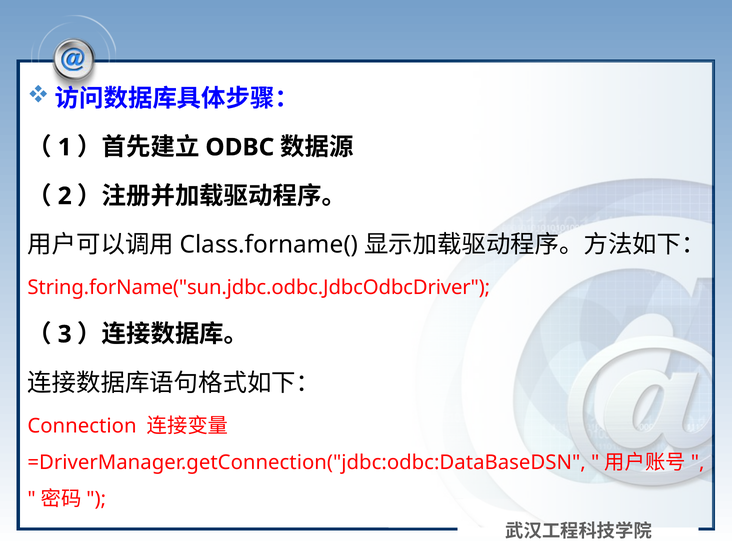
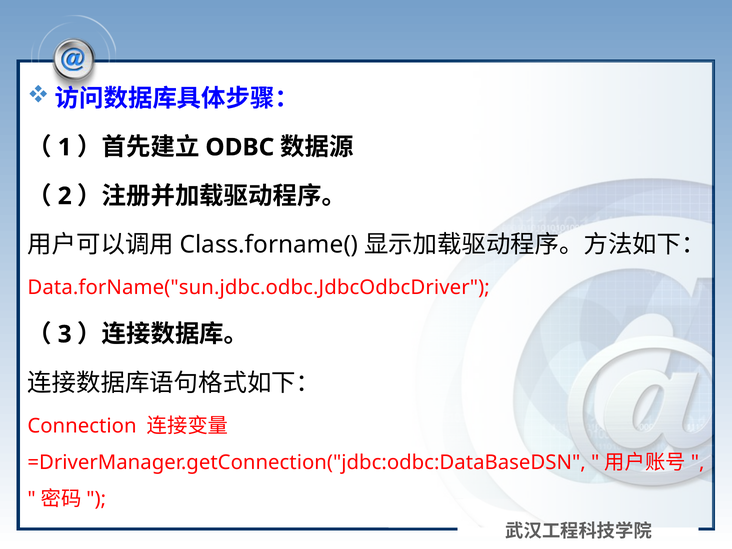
String.forName("sun.jdbc.odbc.JdbcOdbcDriver: String.forName("sun.jdbc.odbc.JdbcOdbcDriver -> Data.forName("sun.jdbc.odbc.JdbcOdbcDriver
